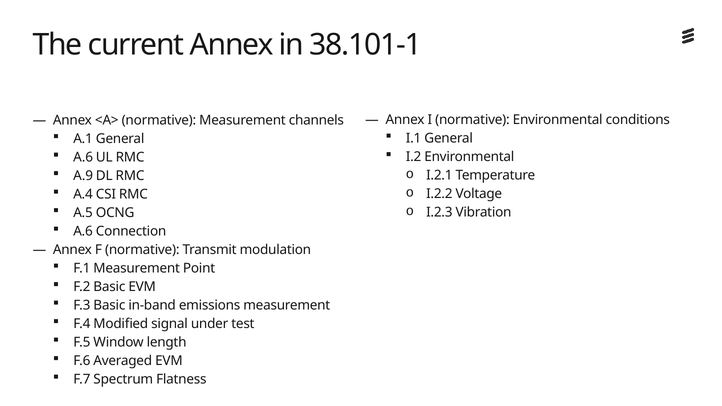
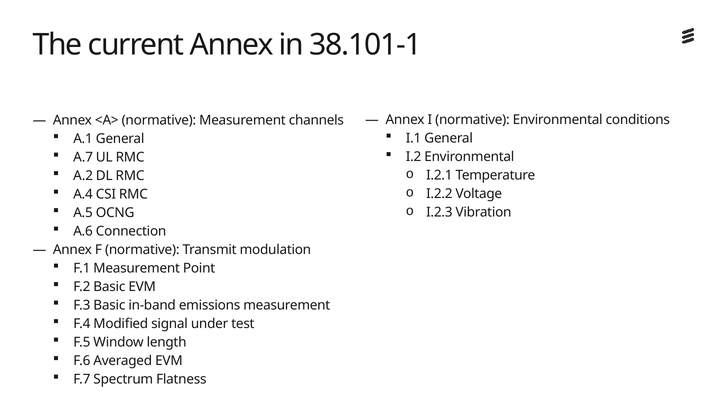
A.6 at (83, 157): A.6 -> A.7
A.9: A.9 -> A.2
